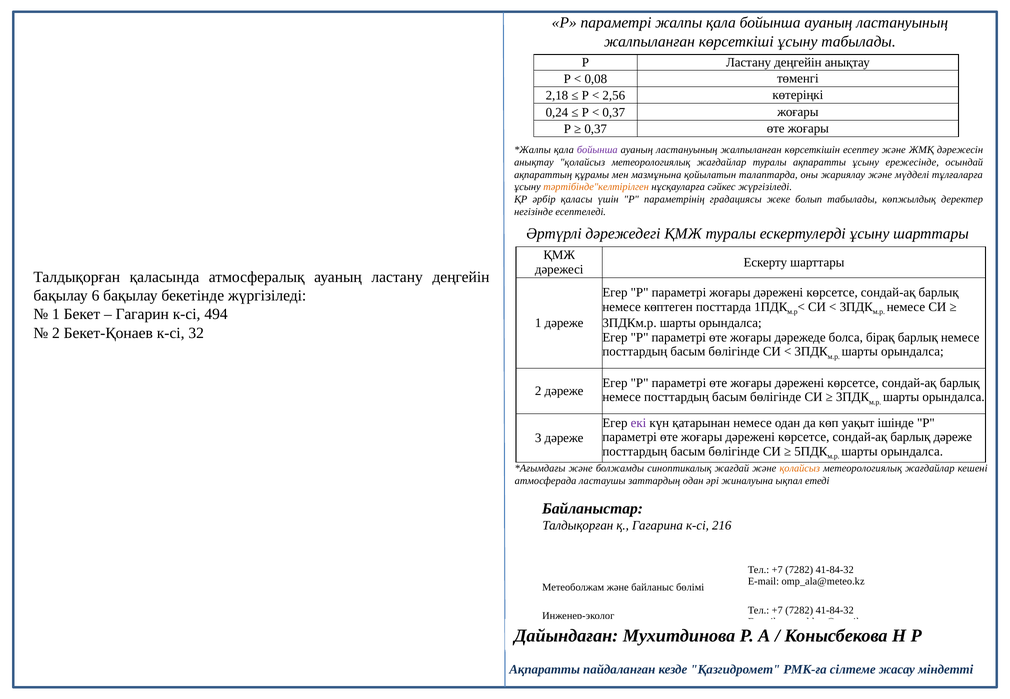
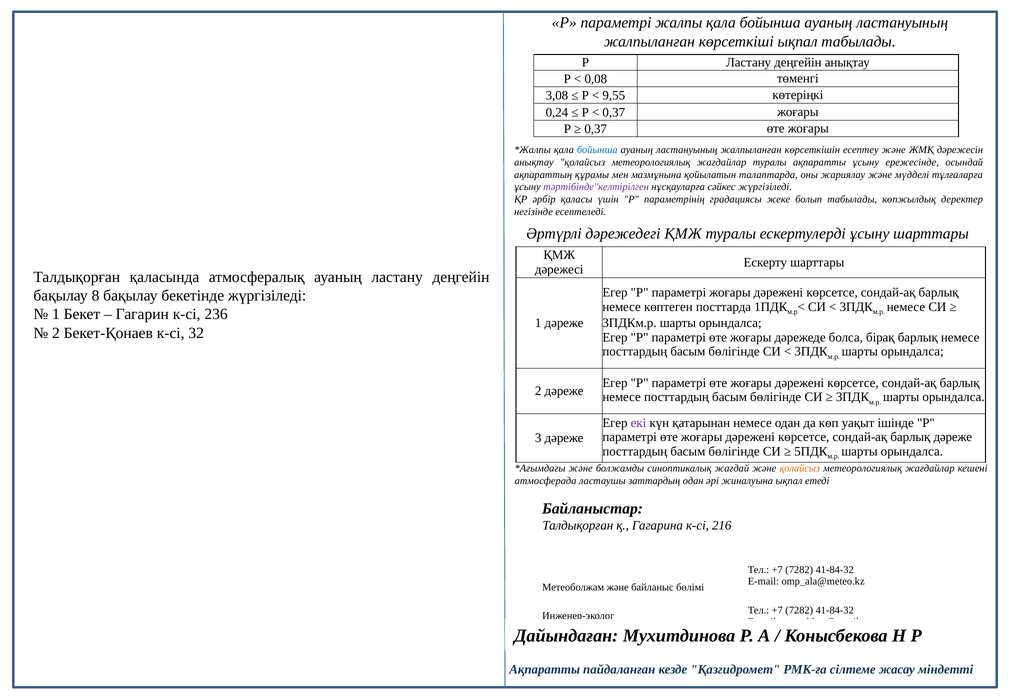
көрсеткіші ұсыну: ұсыну -> ықпал
2,18: 2,18 -> 3,08
2,56: 2,56 -> 9,55
бойынша at (597, 150) colour: purple -> blue
тәртібінде"келтірілген colour: orange -> purple
6: 6 -> 8
494: 494 -> 236
